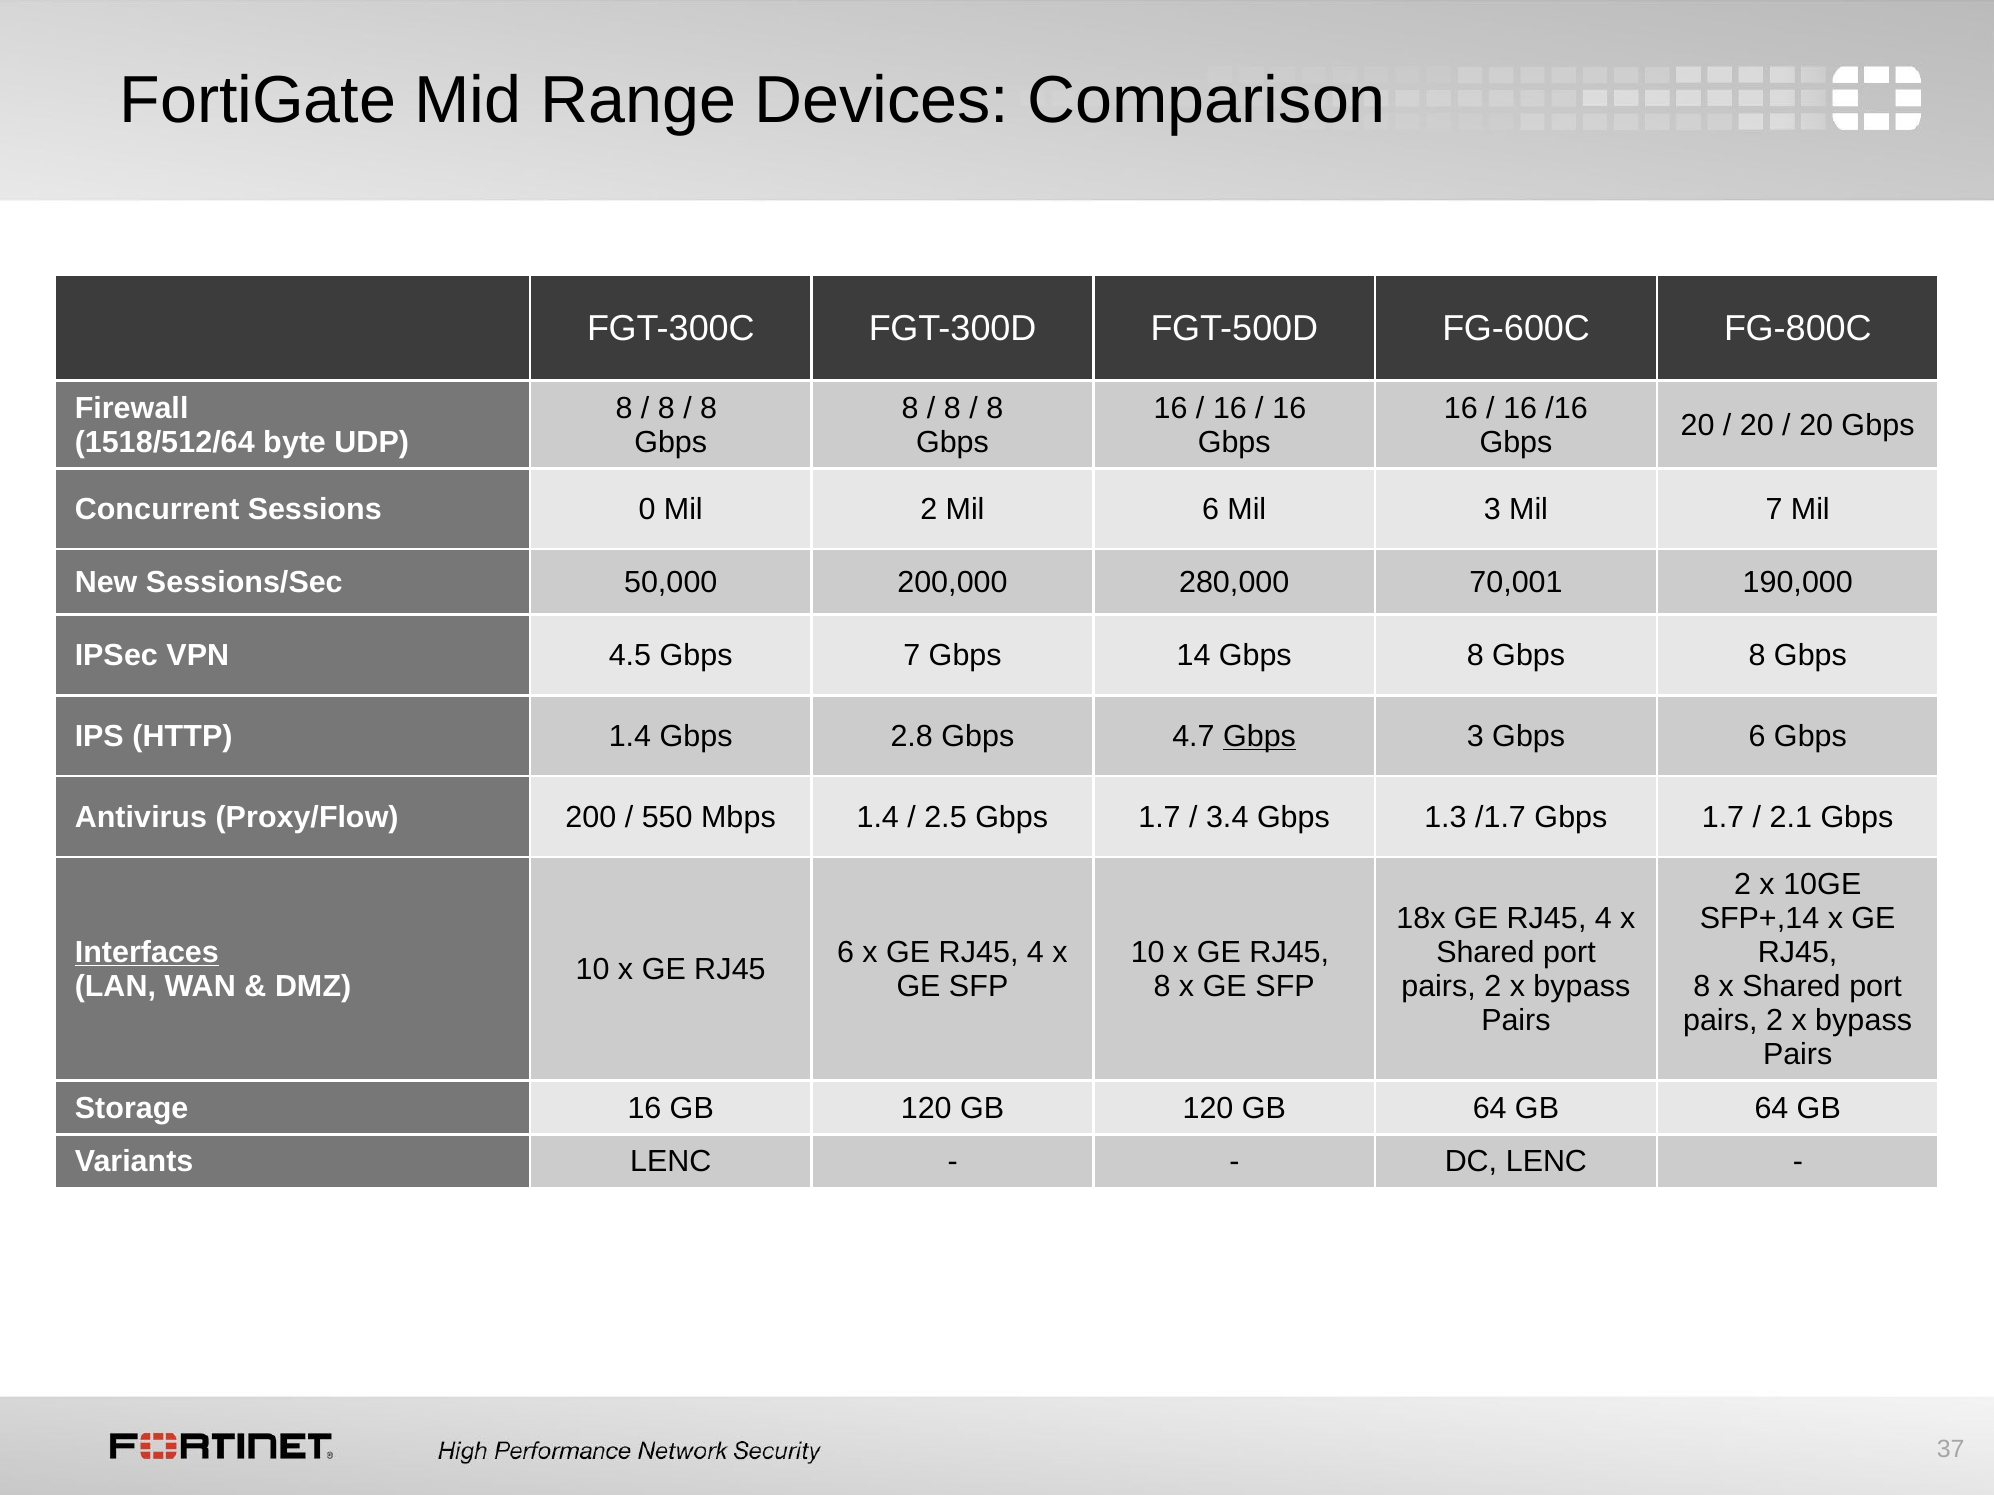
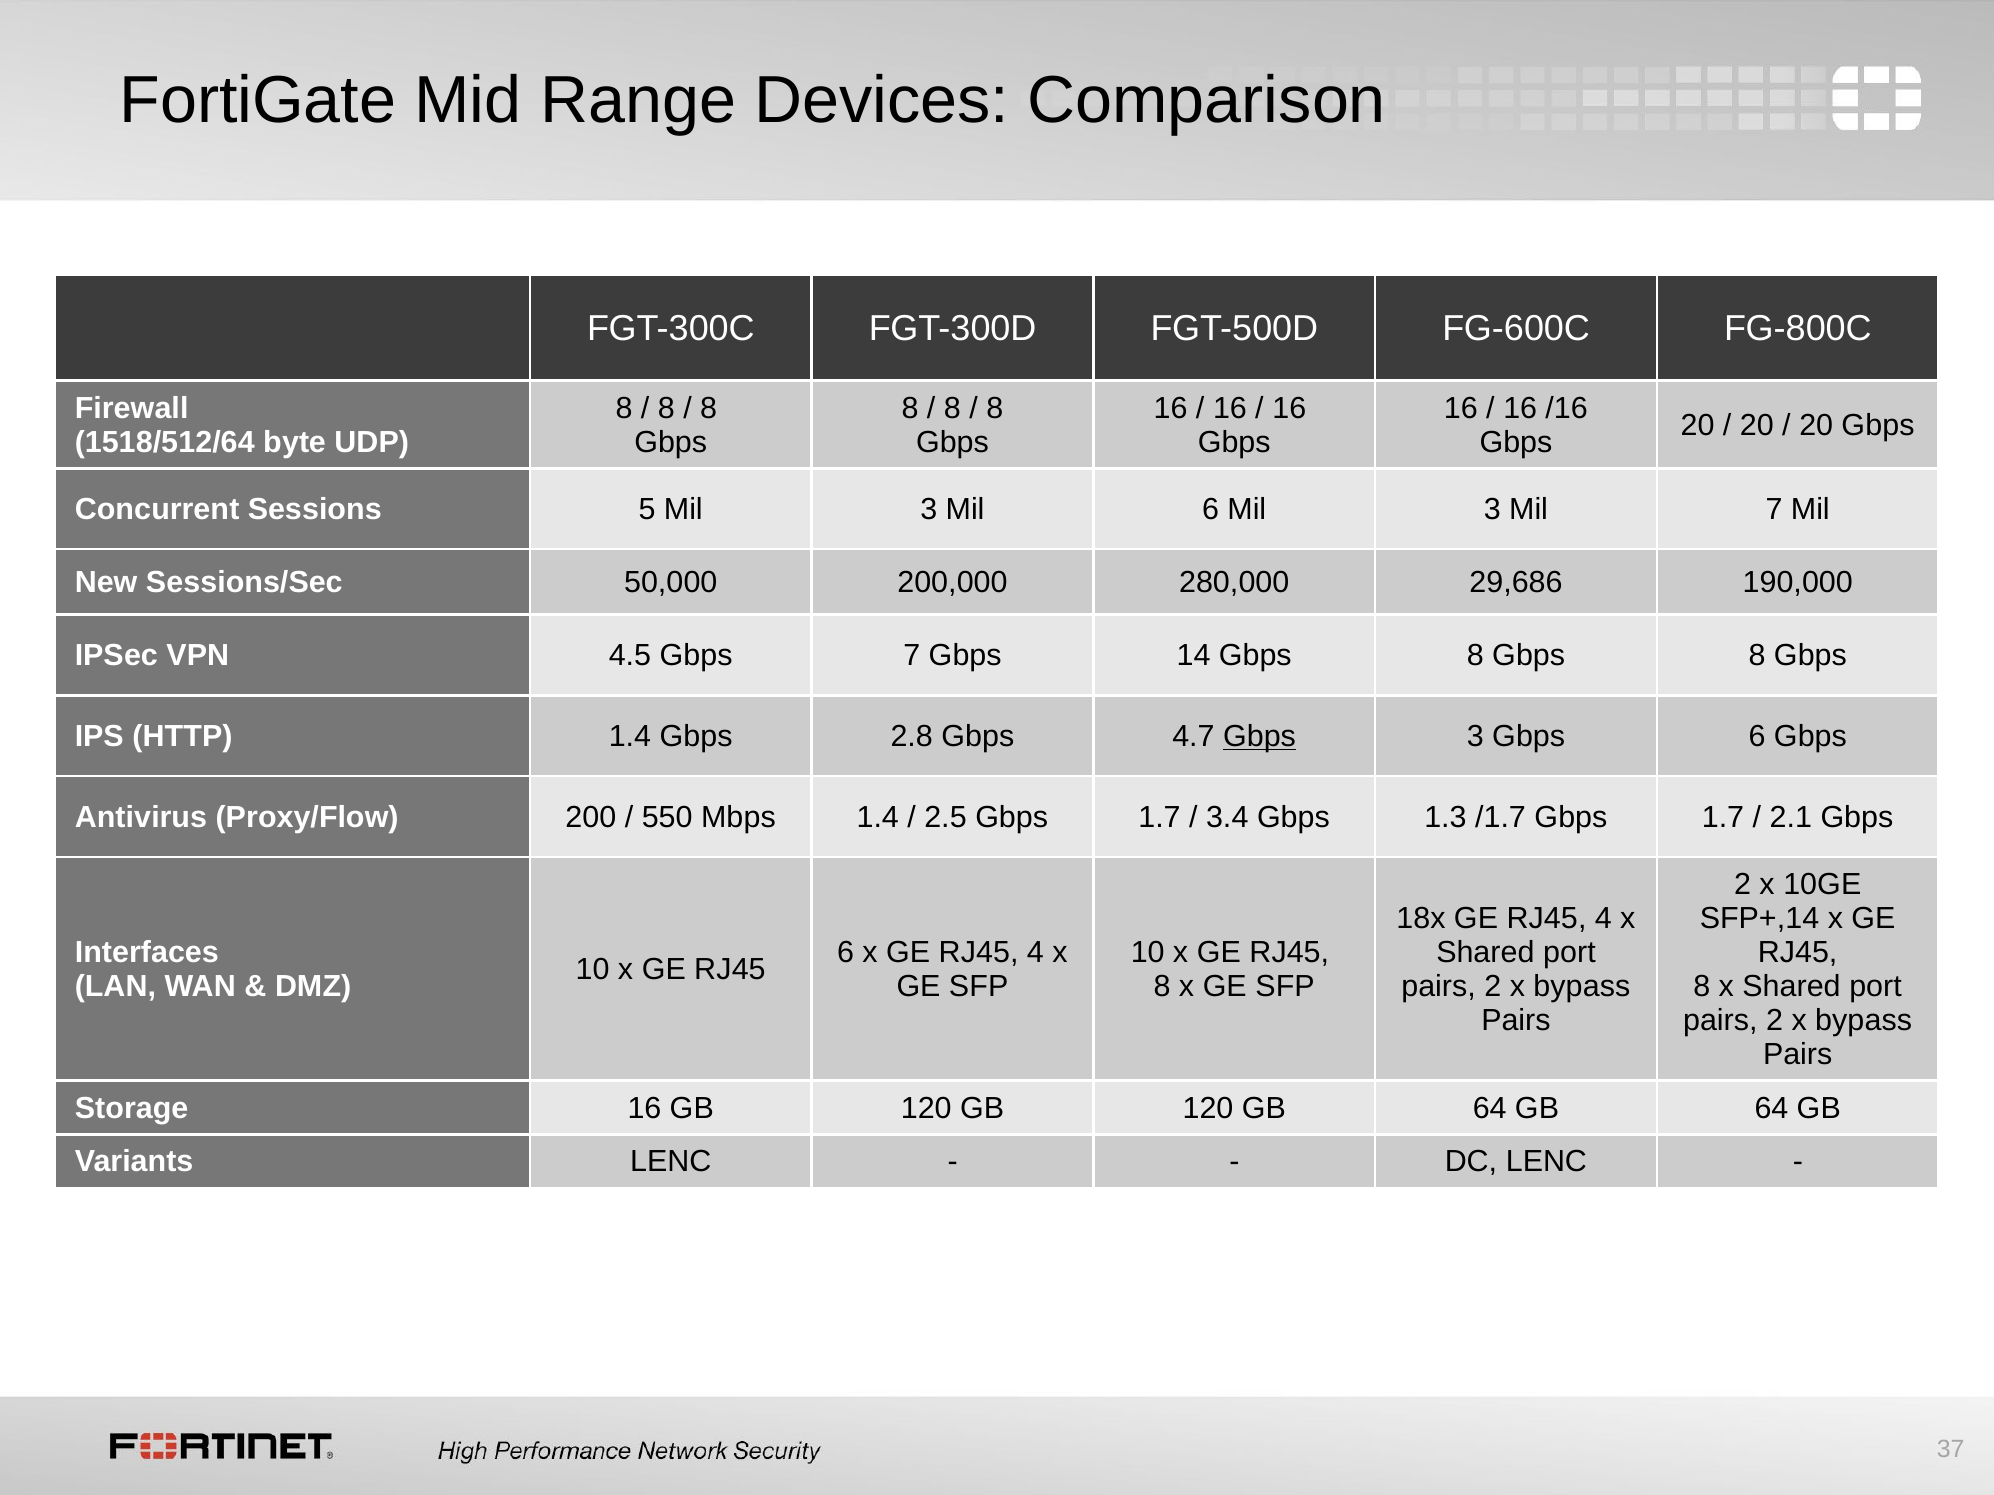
0: 0 -> 5
2 at (929, 510): 2 -> 3
70,001: 70,001 -> 29,686
Interfaces underline: present -> none
